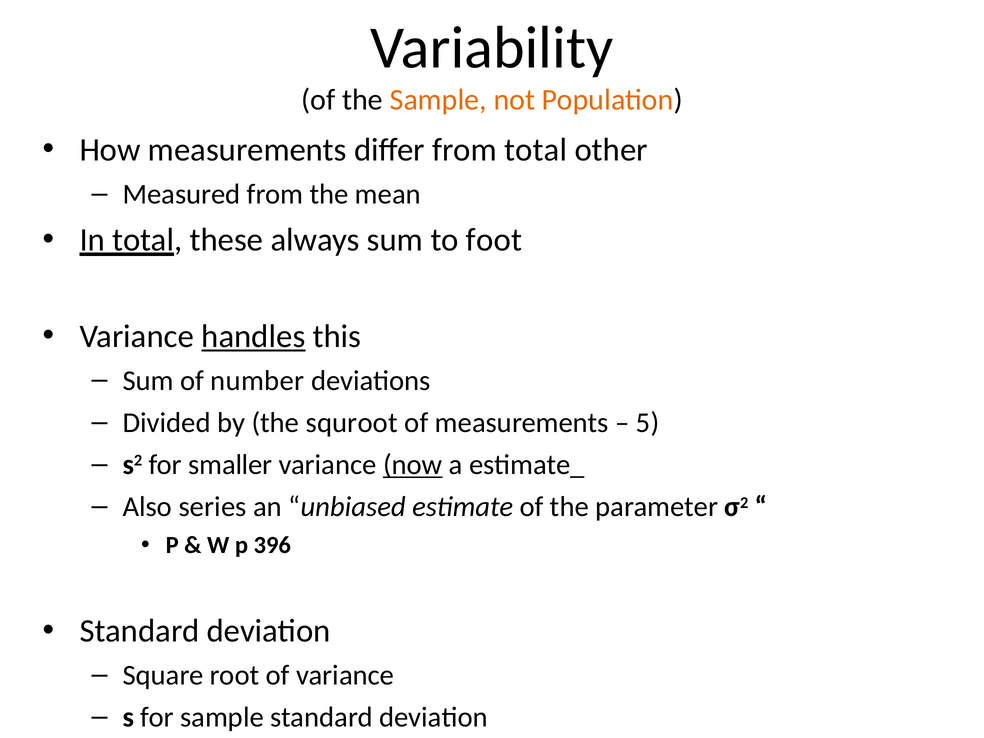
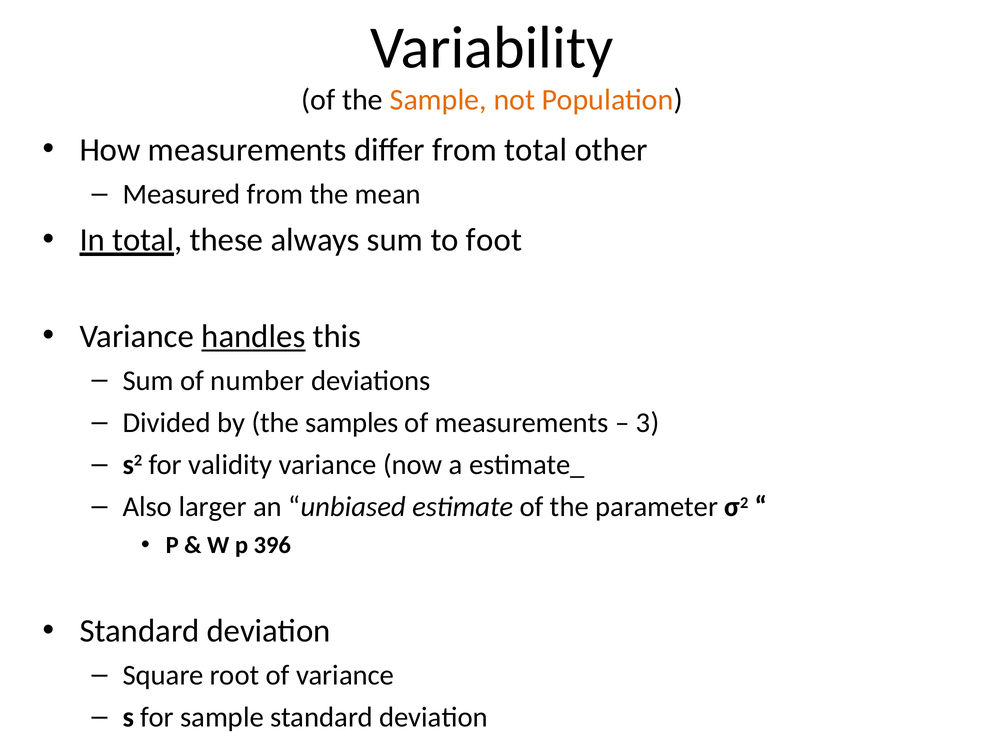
squroot: squroot -> samples
5: 5 -> 3
smaller: smaller -> validity
now underline: present -> none
series: series -> larger
